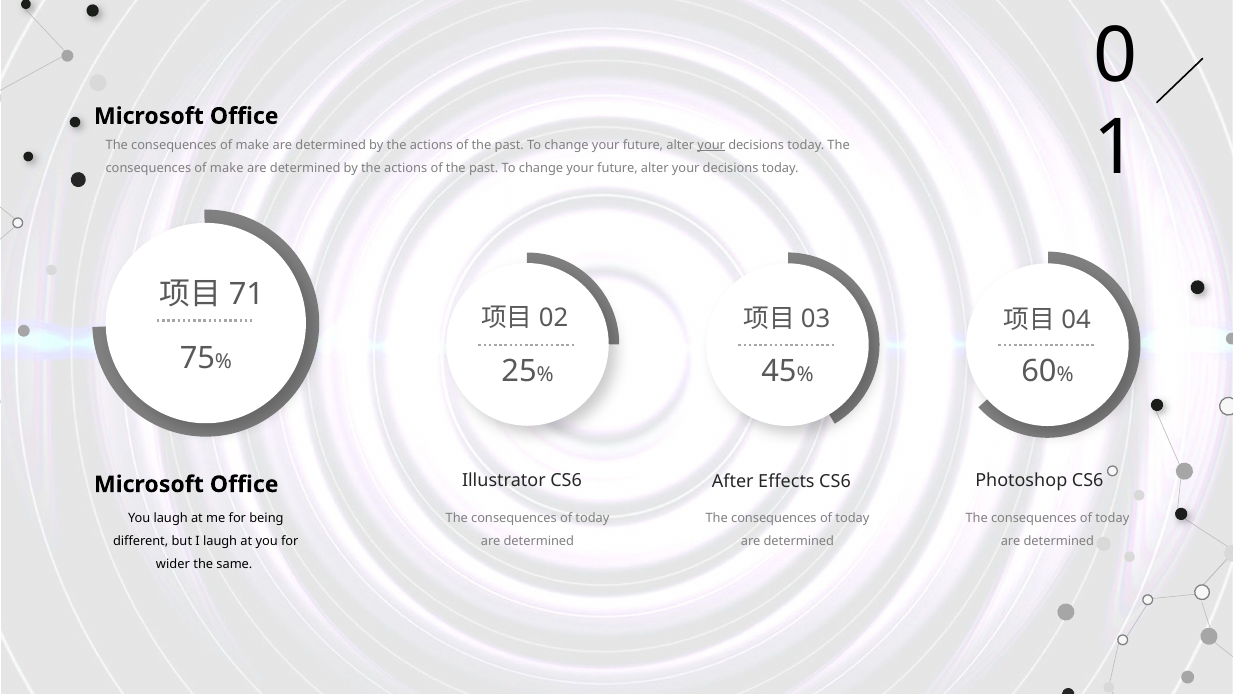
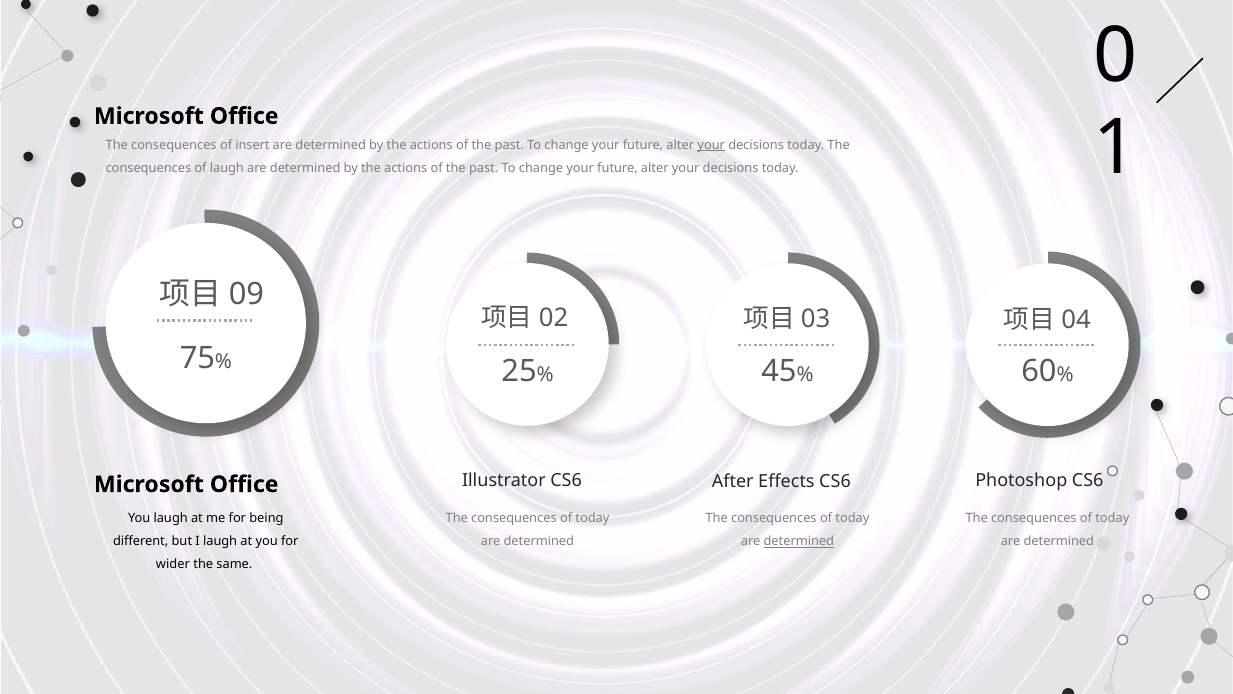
make at (252, 145): make -> insert
make at (227, 168): make -> laugh
71: 71 -> 09
determined at (799, 541) underline: none -> present
